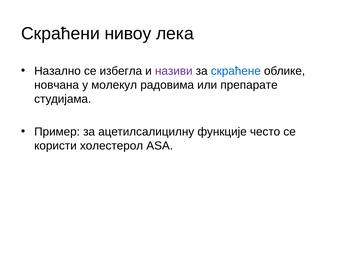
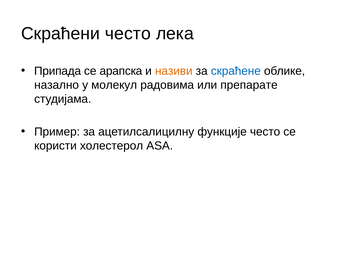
Скраћени нивоу: нивоу -> често
Назално: Назално -> Припада
избегла: избегла -> арапска
називи colour: purple -> orange
новчана: новчана -> назално
